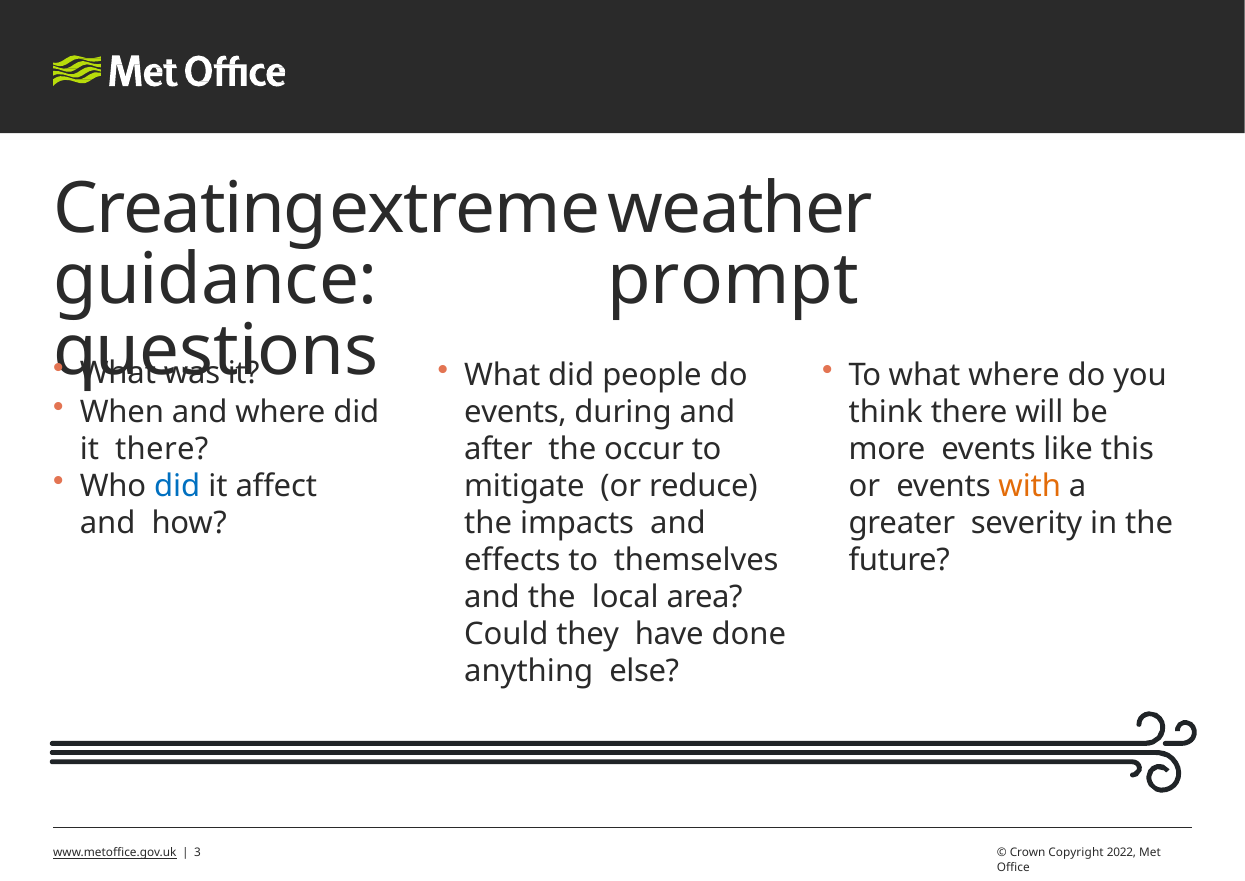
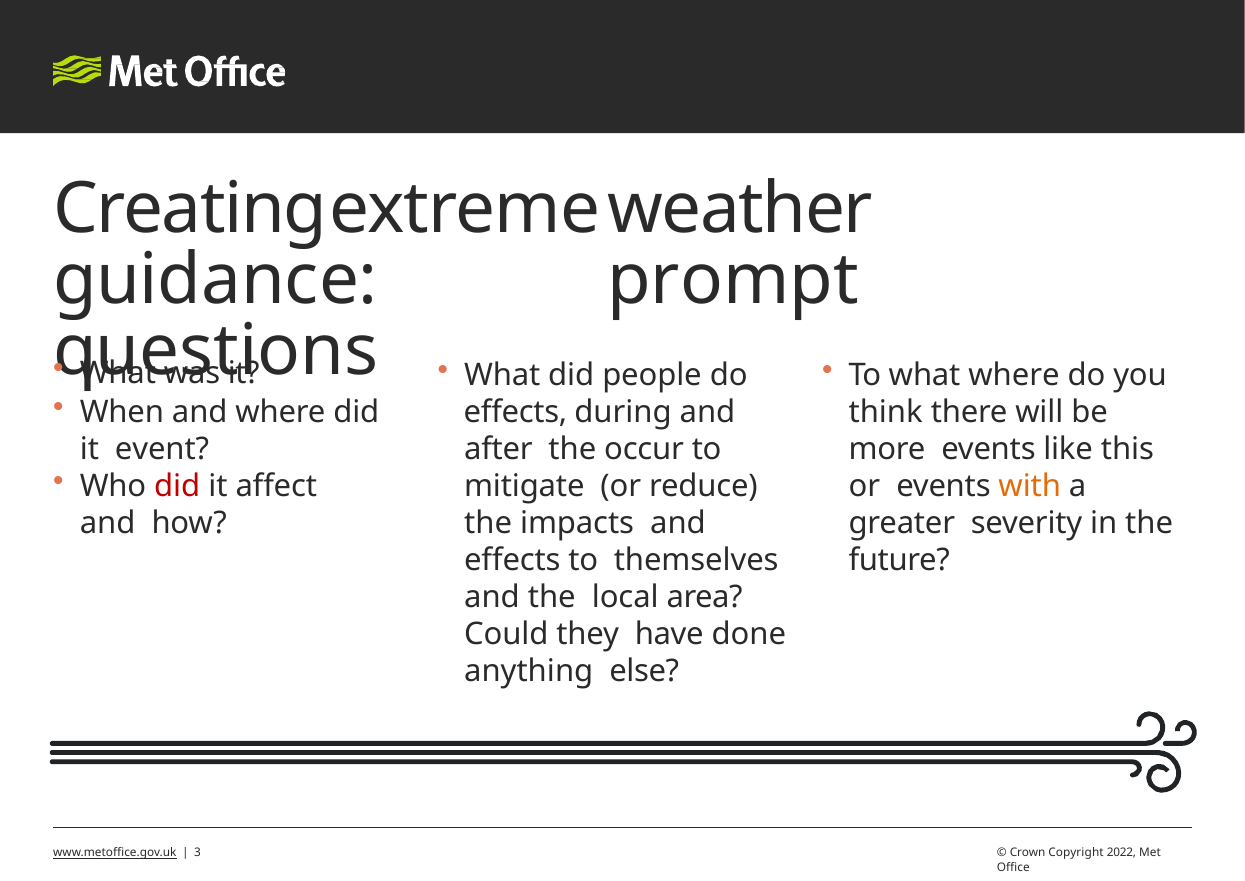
events at (515, 412): events -> effects
it there: there -> event
did at (177, 486) colour: blue -> red
